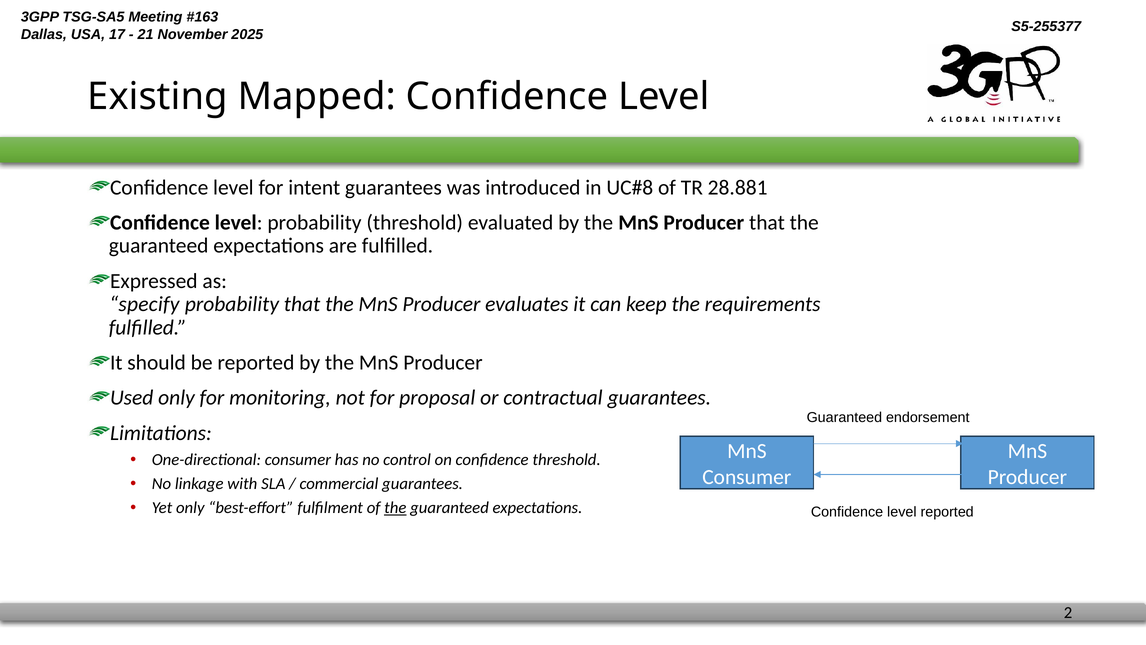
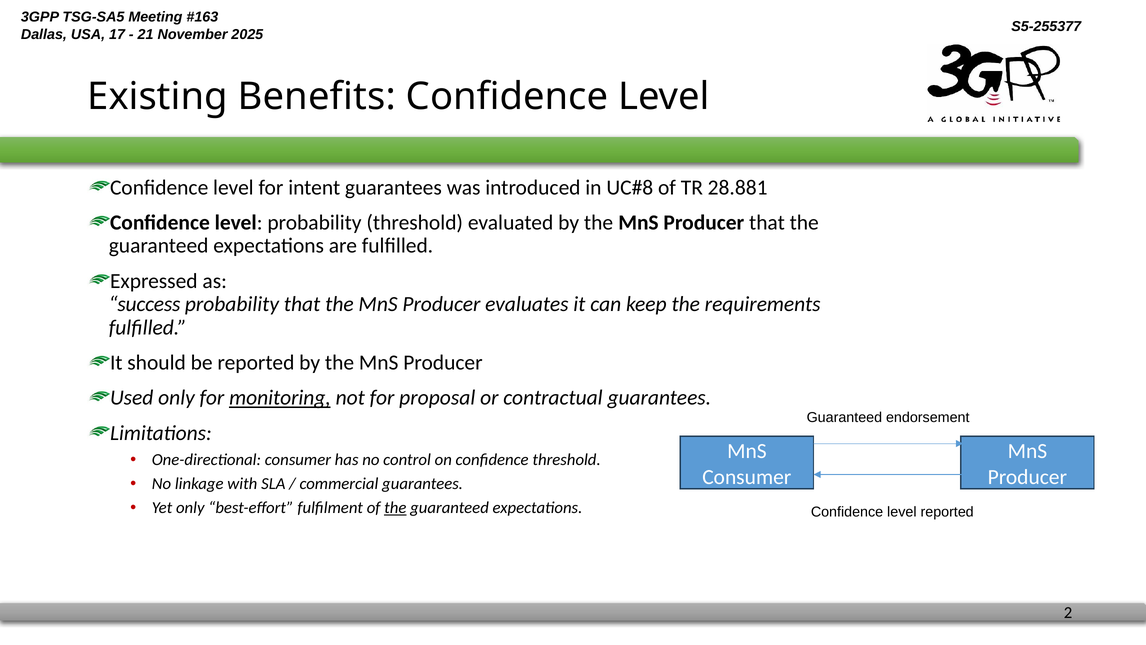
Mapped: Mapped -> Benefits
specify: specify -> success
monitoring underline: none -> present
